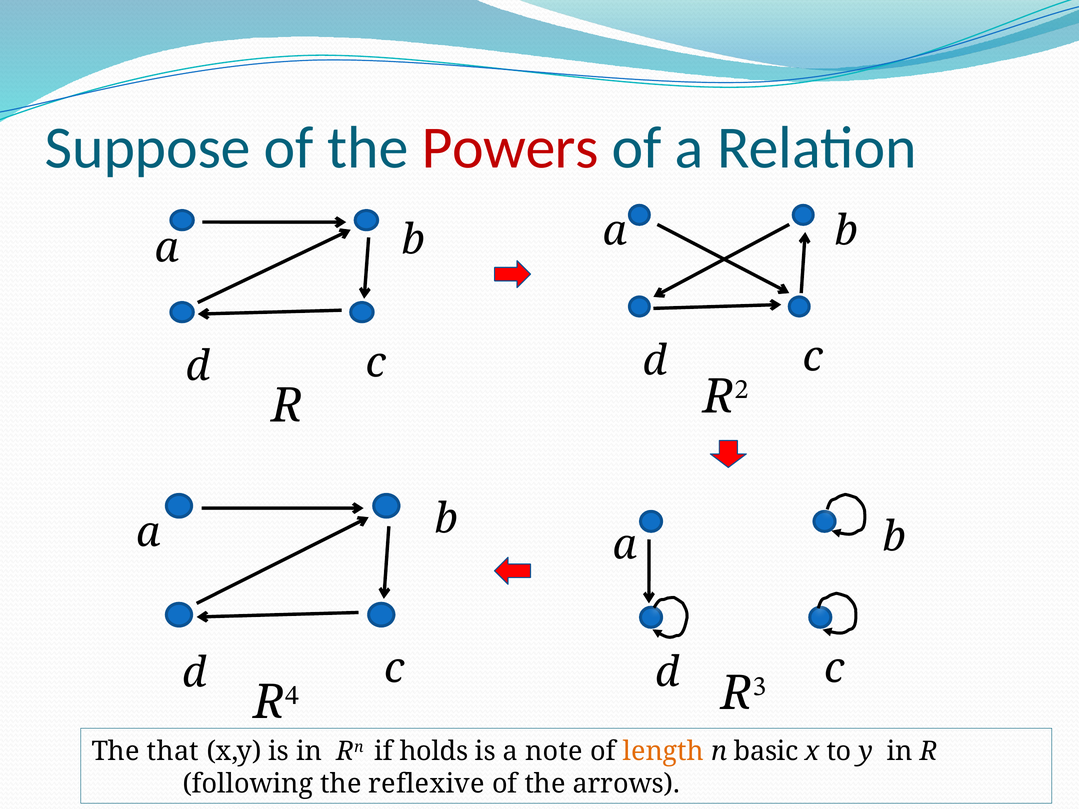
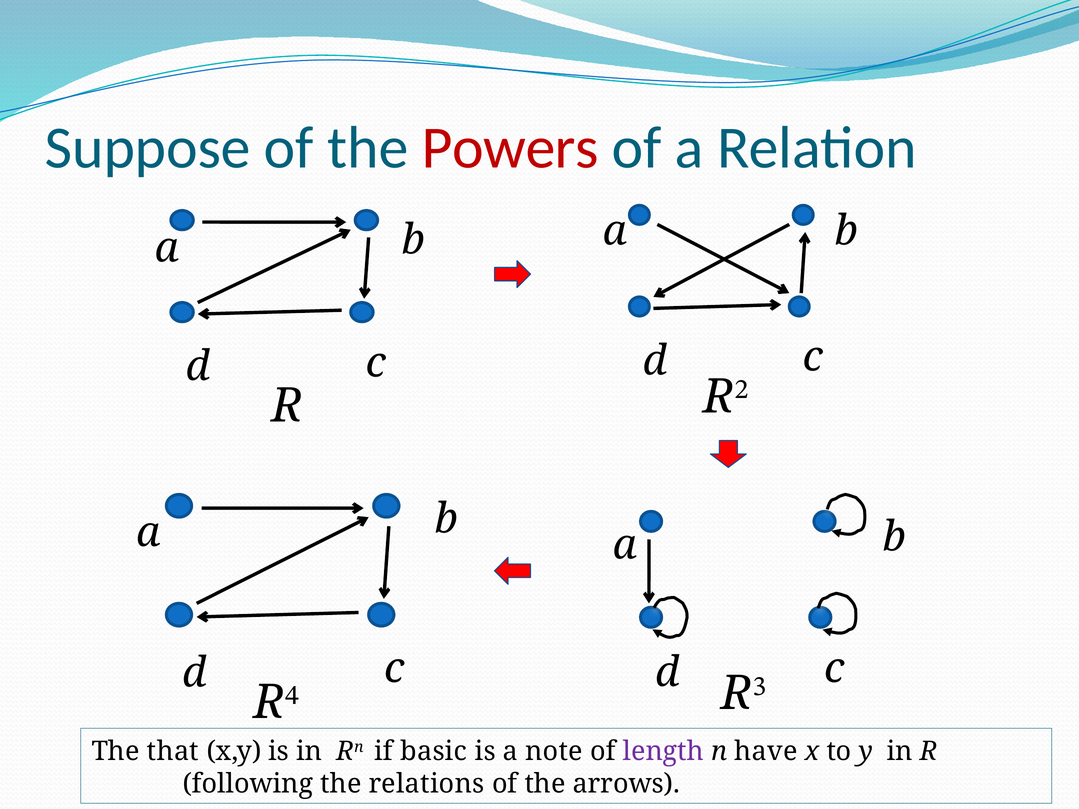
holds: holds -> basic
length colour: orange -> purple
basic: basic -> have
reflexive: reflexive -> relations
